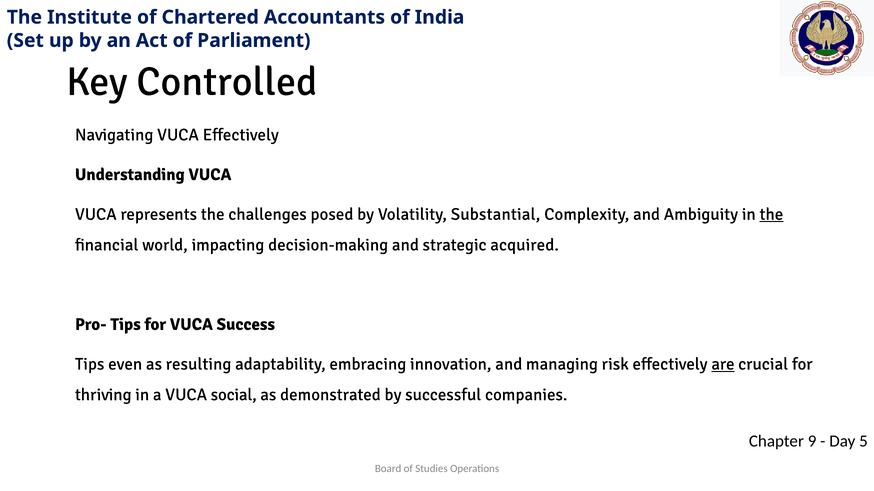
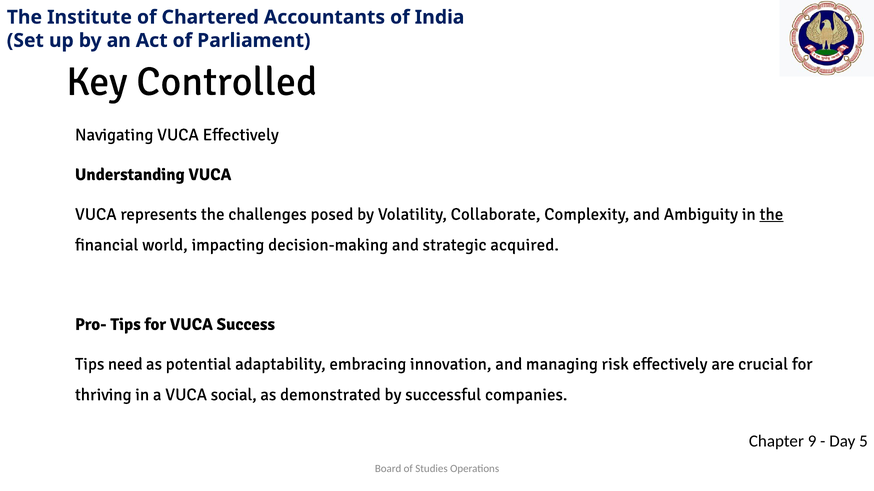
Substantial: Substantial -> Collaborate
even: even -> need
resulting: resulting -> potential
are underline: present -> none
